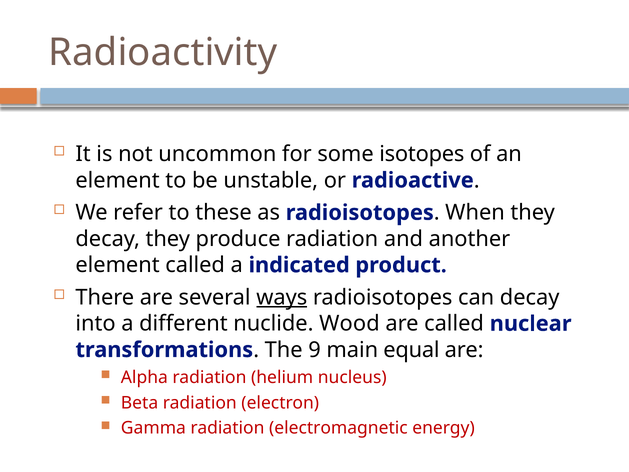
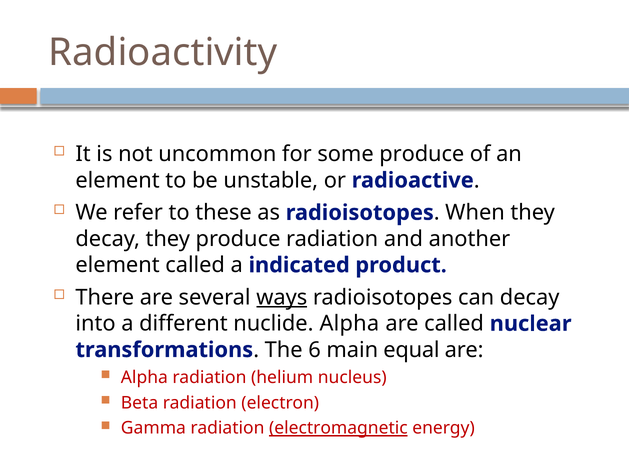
some isotopes: isotopes -> produce
nuclide Wood: Wood -> Alpha
9: 9 -> 6
electromagnetic underline: none -> present
